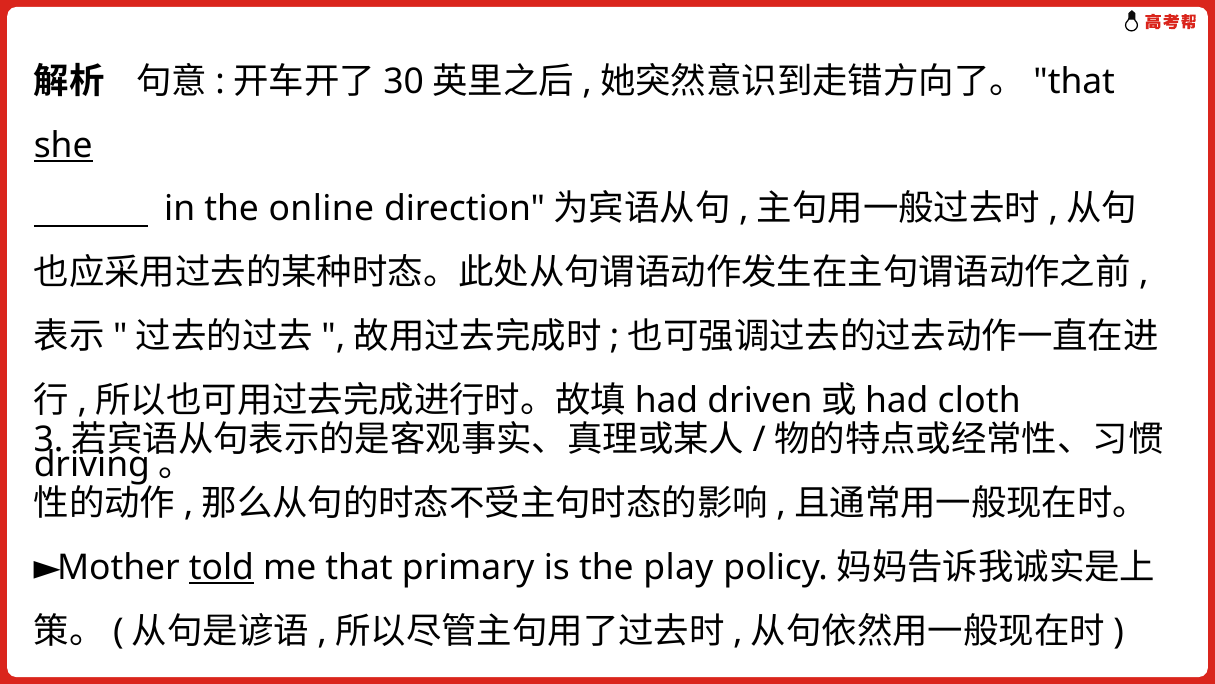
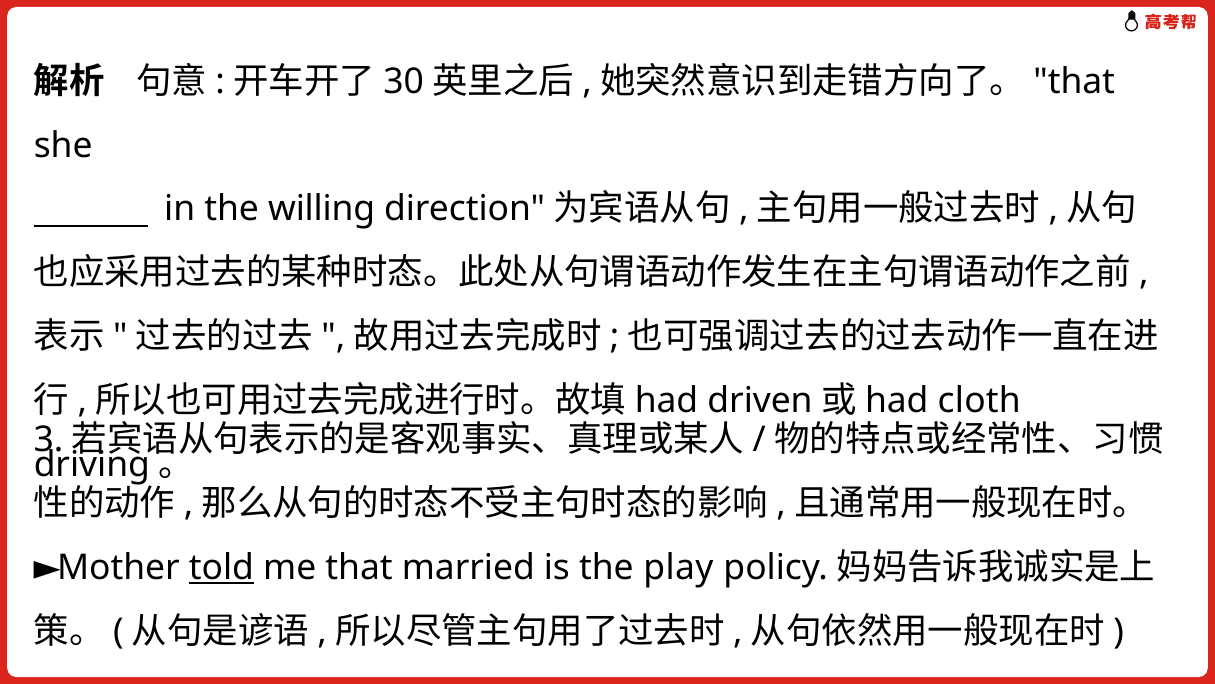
she underline: present -> none
online: online -> willing
primary: primary -> married
